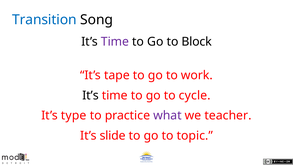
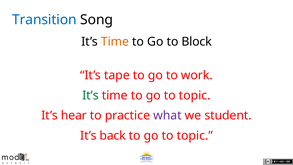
Time at (115, 42) colour: purple -> orange
It’s at (90, 95) colour: black -> green
cycle at (195, 95): cycle -> topic
type: type -> hear
teacher: teacher -> student
slide: slide -> back
